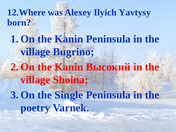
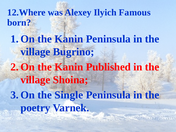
Yavtysy: Yavtysy -> Famous
Высокий: Высокий -> Published
